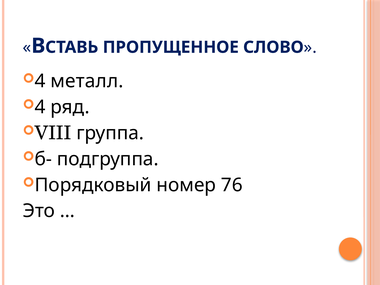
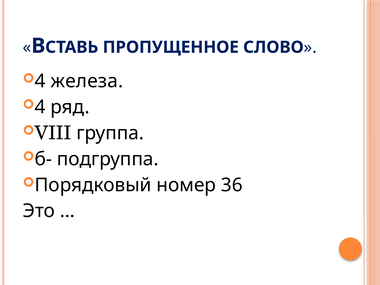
металл: металл -> железа
76: 76 -> 36
